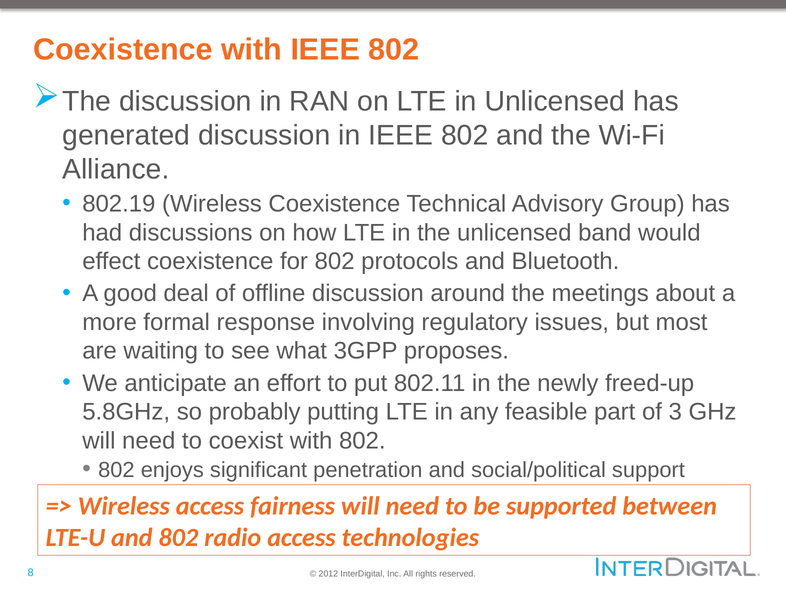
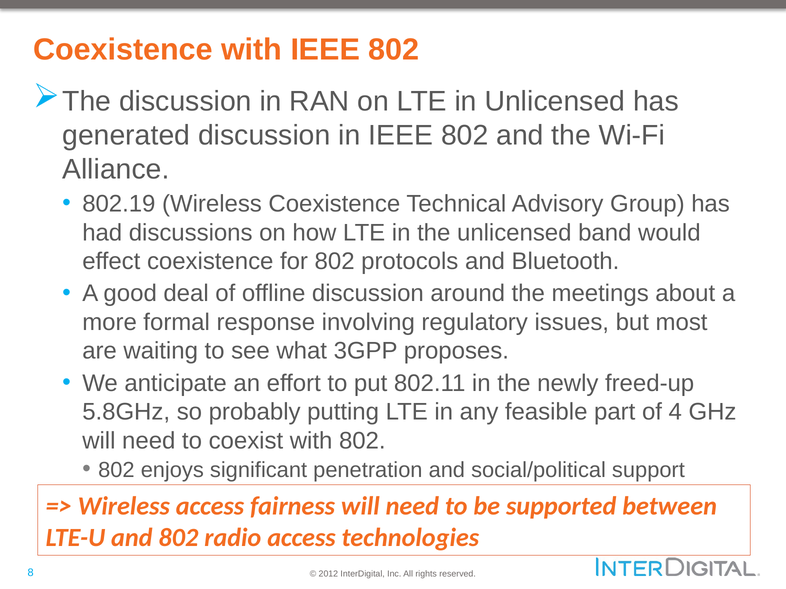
3: 3 -> 4
